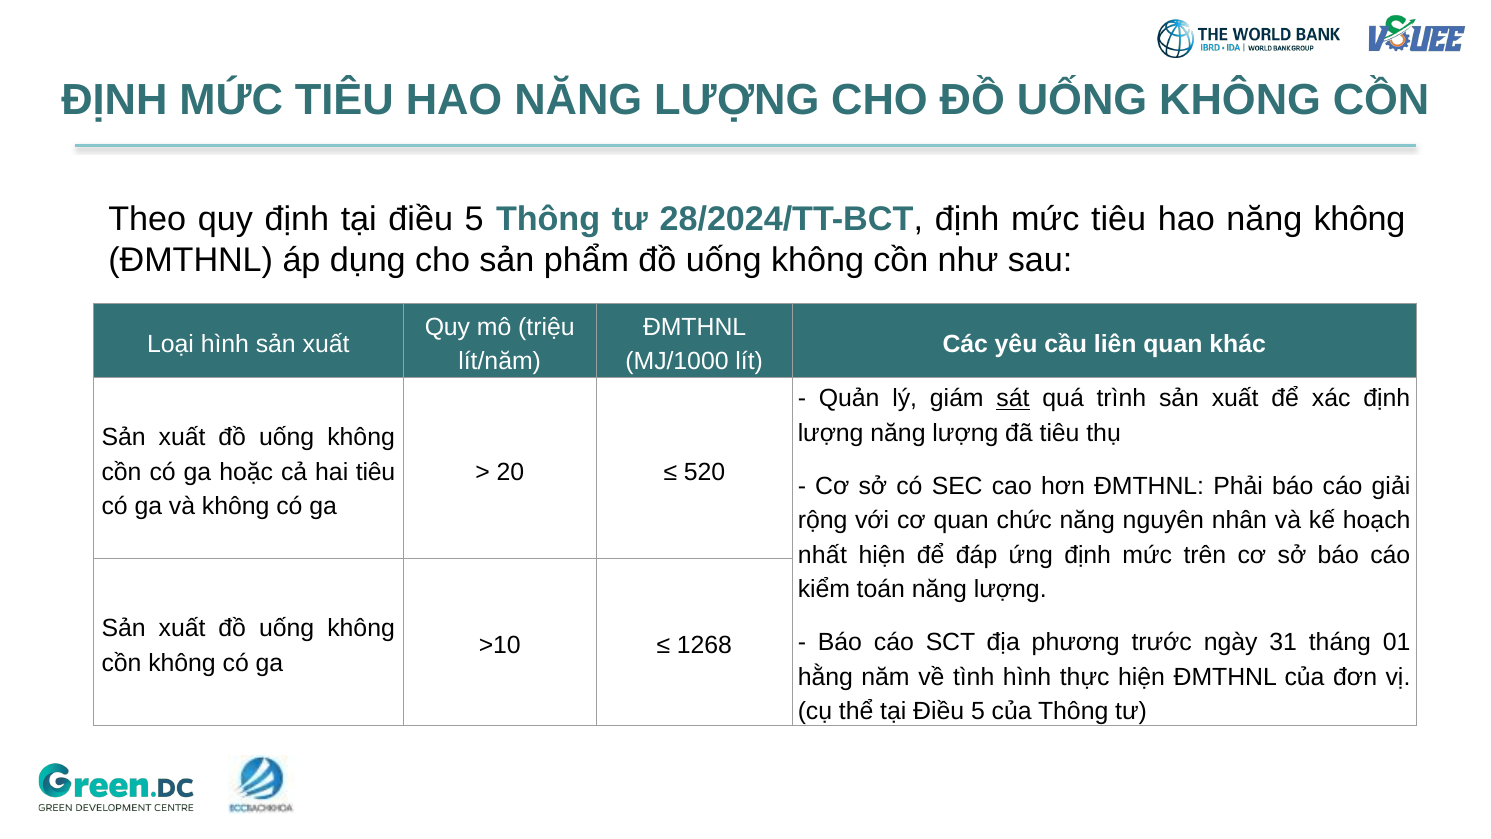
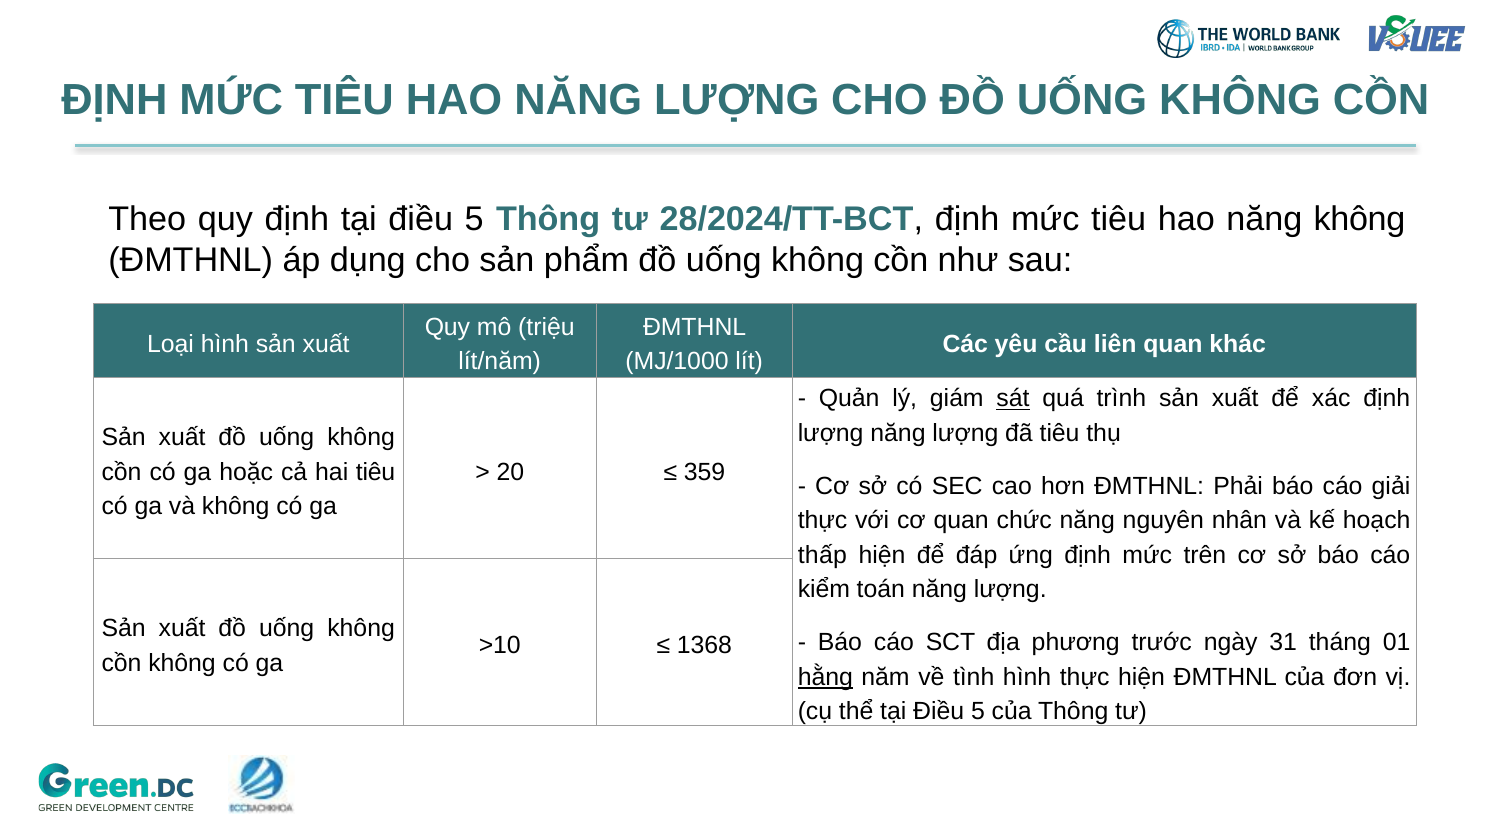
520: 520 -> 359
rộng at (823, 520): rộng -> thực
nhất: nhất -> thấp
1268: 1268 -> 1368
hằng underline: none -> present
